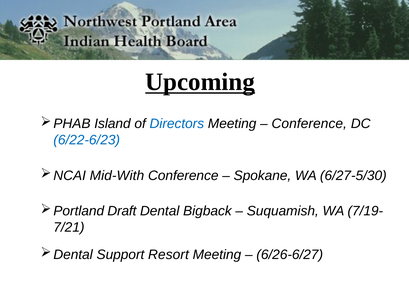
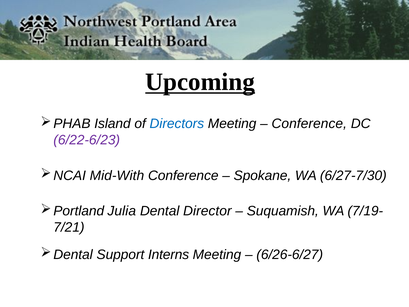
6/22-6/23 colour: blue -> purple
6/27-5/30: 6/27-5/30 -> 6/27-7/30
Draft: Draft -> Julia
Bigback: Bigback -> Director
Resort: Resort -> Interns
